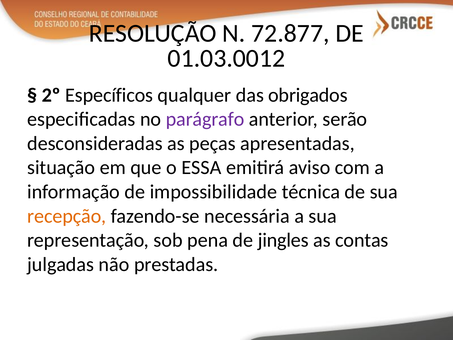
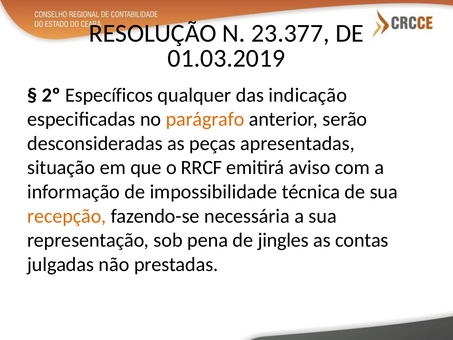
72.877: 72.877 -> 23.377
01.03.0012: 01.03.0012 -> 01.03.2019
obrigados: obrigados -> indicação
parágrafo colour: purple -> orange
ESSA: ESSA -> RRCF
